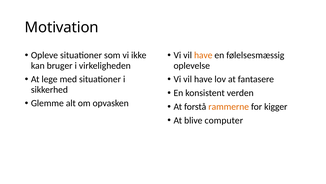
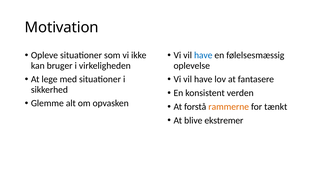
have at (203, 55) colour: orange -> blue
kigger: kigger -> tænkt
computer: computer -> ekstremer
